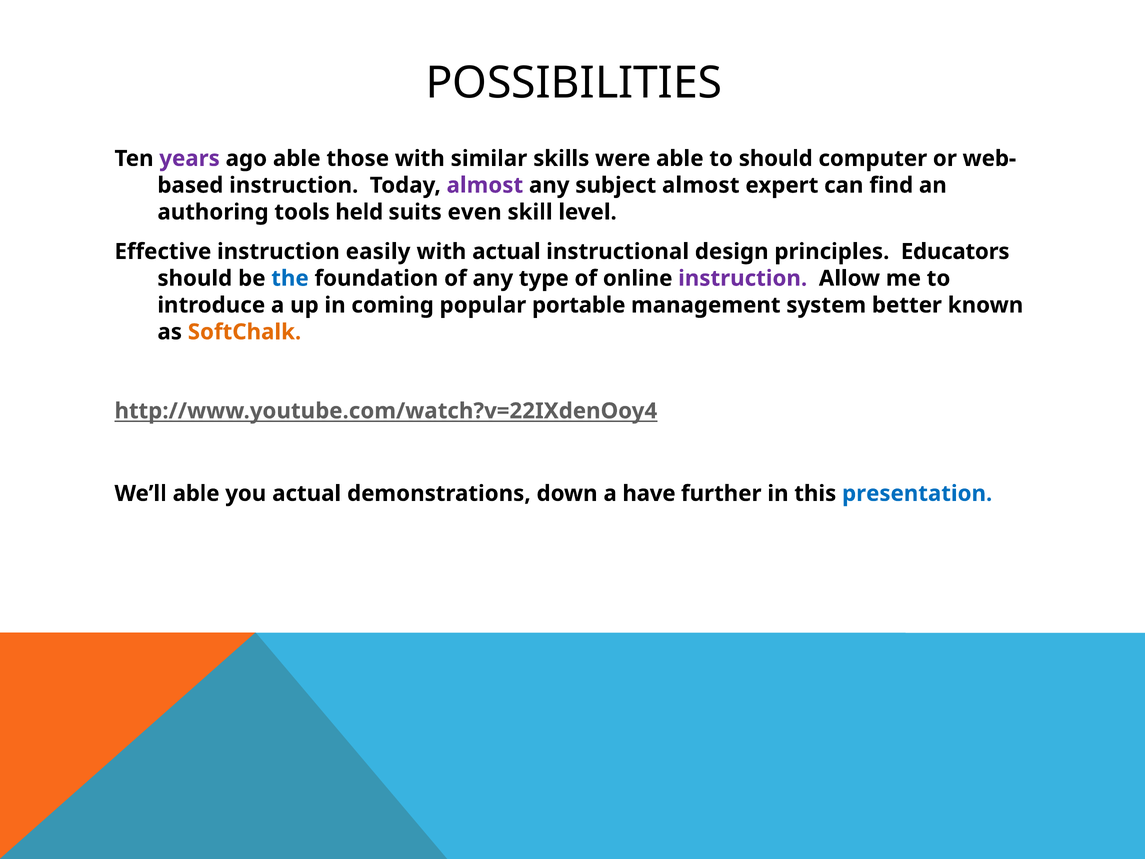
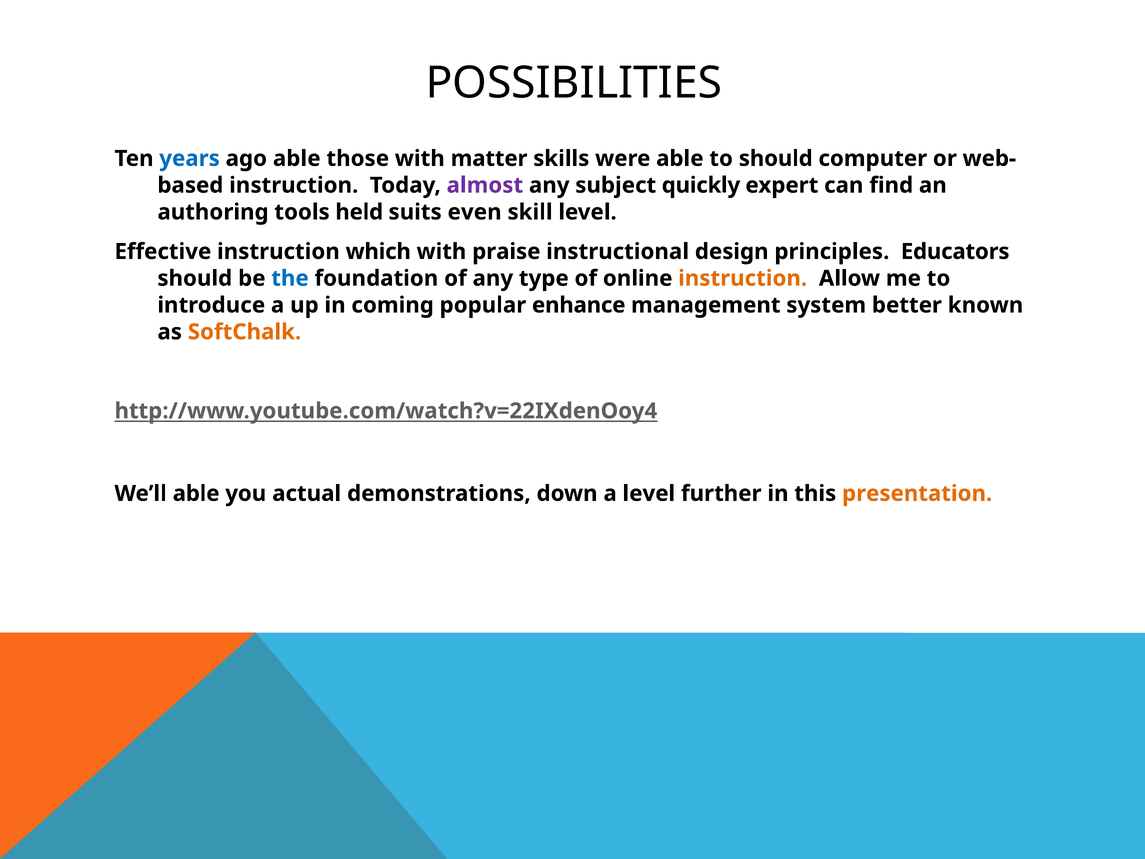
years colour: purple -> blue
similar: similar -> matter
subject almost: almost -> quickly
easily: easily -> which
with actual: actual -> praise
instruction at (743, 278) colour: purple -> orange
portable: portable -> enhance
a have: have -> level
presentation colour: blue -> orange
